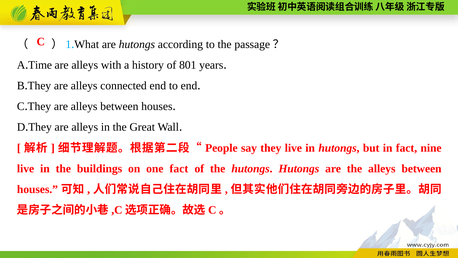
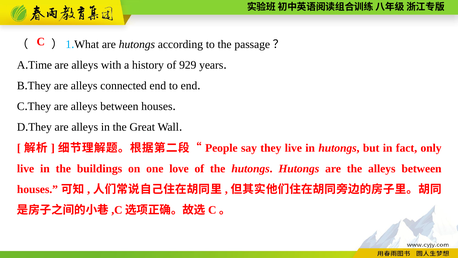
801: 801 -> 929
nine: nine -> only
one fact: fact -> love
